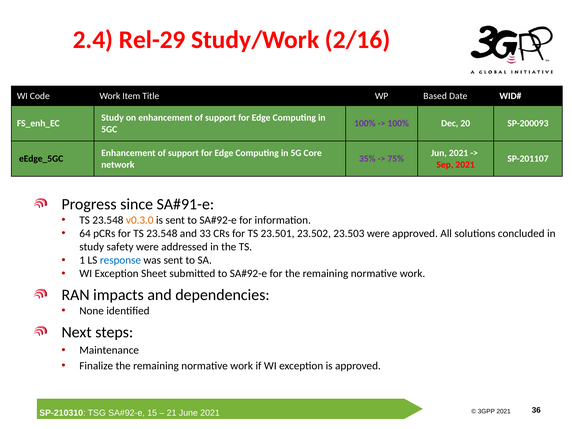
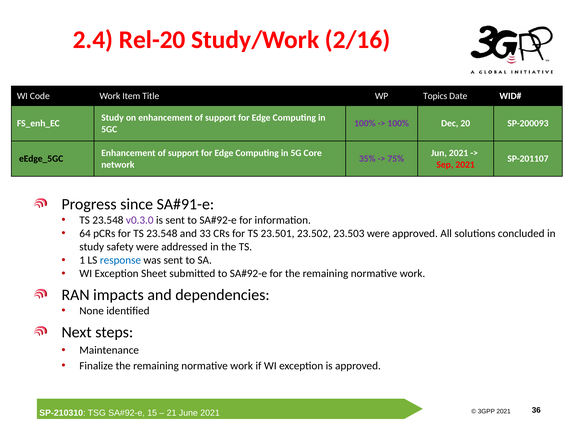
Rel-29: Rel-29 -> Rel-20
Based: Based -> Topics
v0.3.0 colour: orange -> purple
